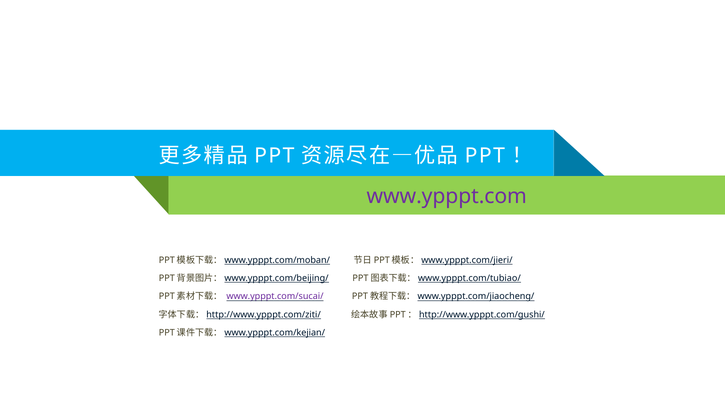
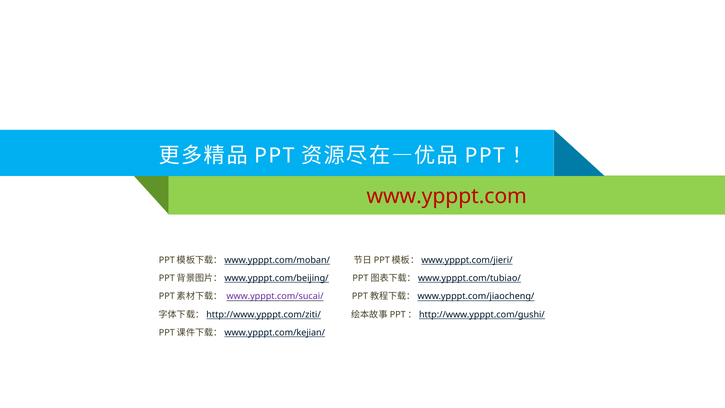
www.ypppt.com colour: purple -> red
